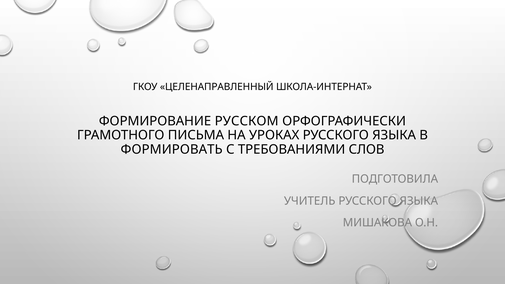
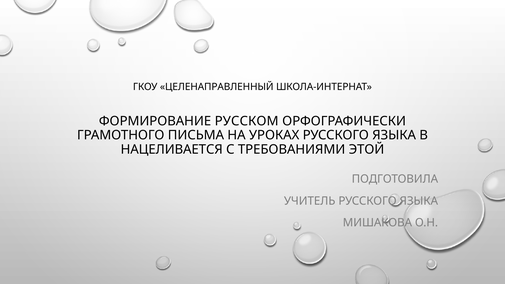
ФОРМИРОВАТЬ: ФОРМИРОВАТЬ -> НАЦЕЛИВАЕТСЯ
СЛОВ: СЛОВ -> ЭТОЙ
